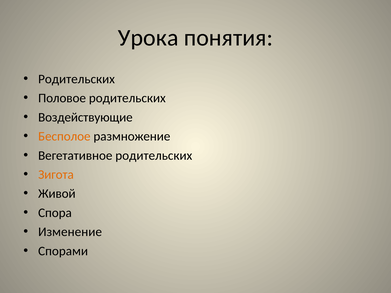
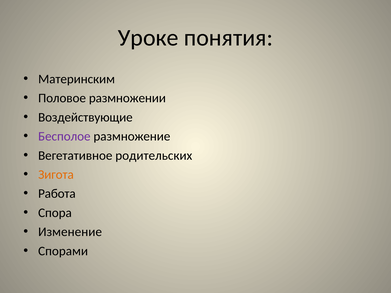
Урока: Урока -> Уроке
Родительских at (77, 79): Родительских -> Материнским
Половое родительских: родительских -> размножении
Бесполое colour: orange -> purple
Живой: Живой -> Работа
